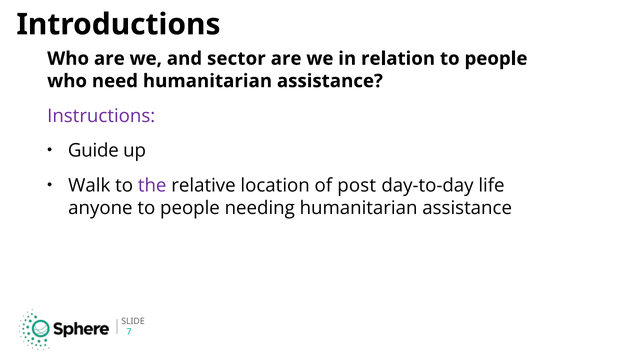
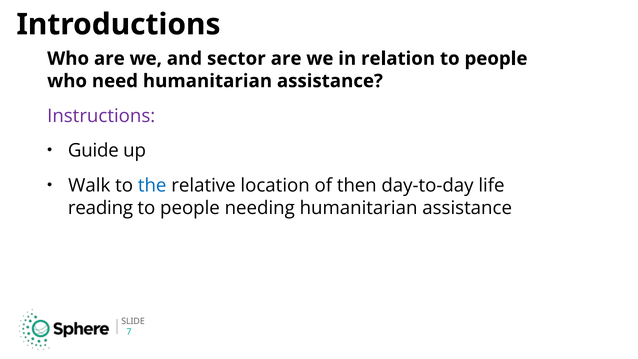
the colour: purple -> blue
post: post -> then
anyone: anyone -> reading
